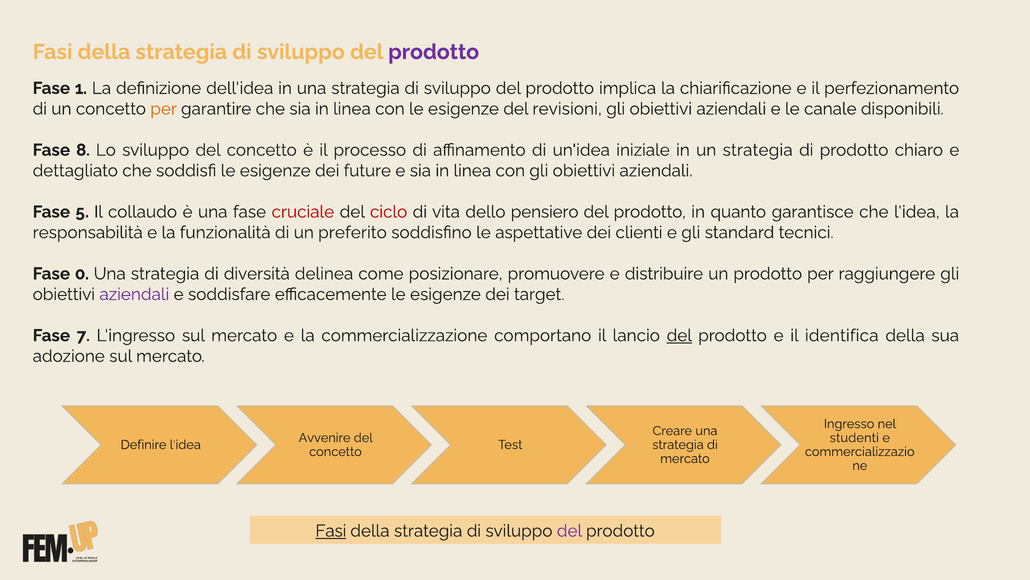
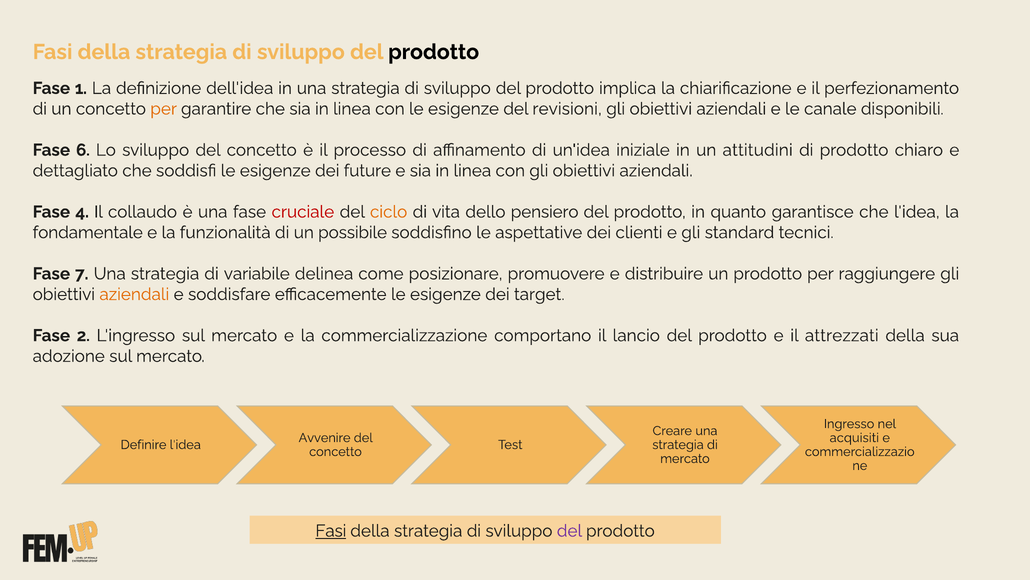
prodotto at (434, 52) colour: purple -> black
8: 8 -> 6
un strategia: strategia -> attitudini
5: 5 -> 4
ciclo colour: red -> orange
responsabilità: responsabilità -> fondamentale
preferito: preferito -> possibile
0: 0 -> 7
diversità: diversità -> variabile
aziendali at (134, 294) colour: purple -> orange
7: 7 -> 2
del at (679, 335) underline: present -> none
identifica: identifica -> attrezzati
studenti: studenti -> acquisiti
